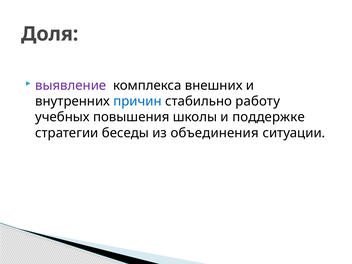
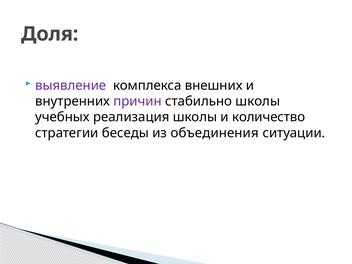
причин colour: blue -> purple
стабильно работу: работу -> школы
повышения: повышения -> реализация
поддержке: поддержке -> количество
